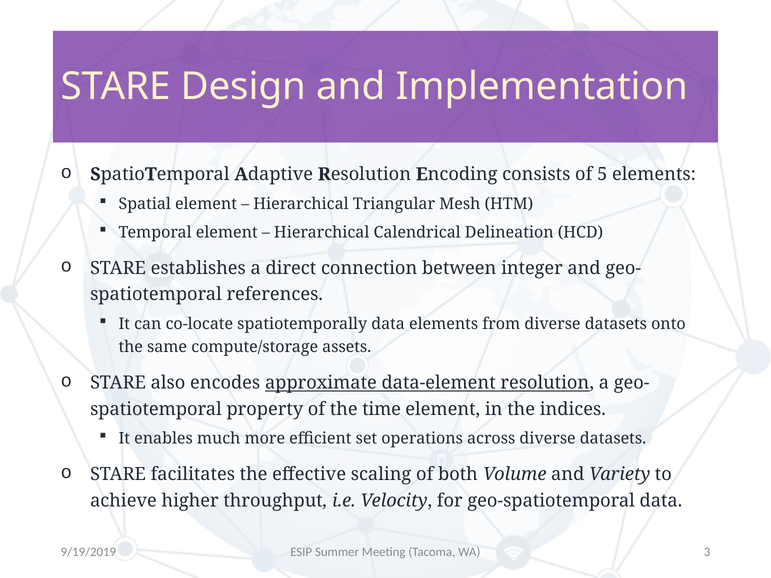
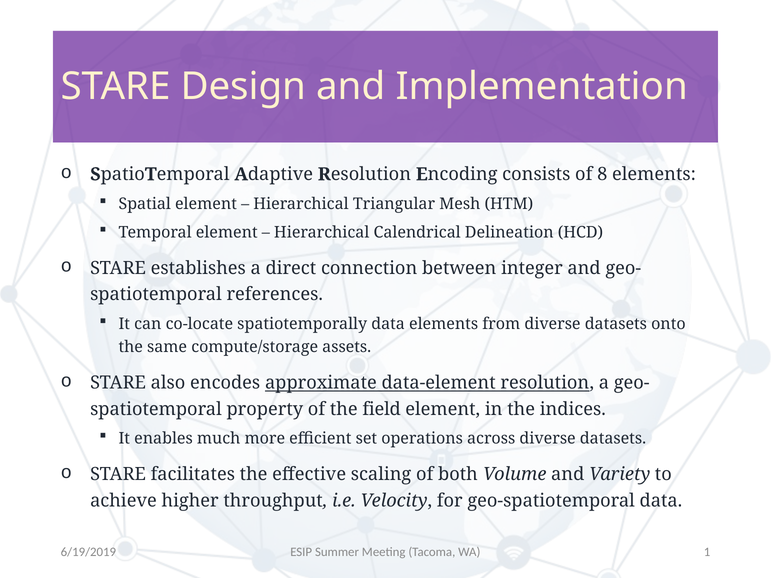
5: 5 -> 8
time: time -> field
3: 3 -> 1
9/19/2019: 9/19/2019 -> 6/19/2019
